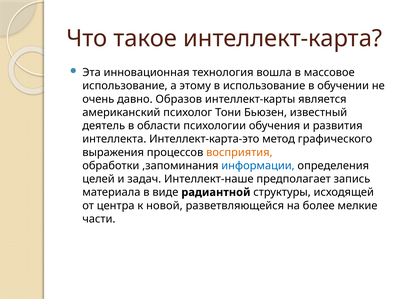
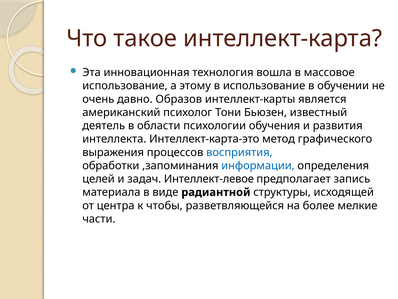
восприятия colour: orange -> blue
Интеллект-наше: Интеллект-наше -> Интеллект-левое
новой: новой -> чтобы
